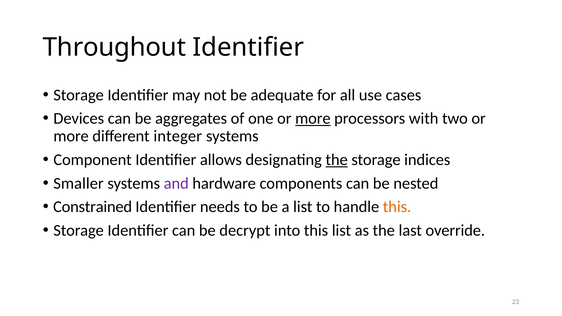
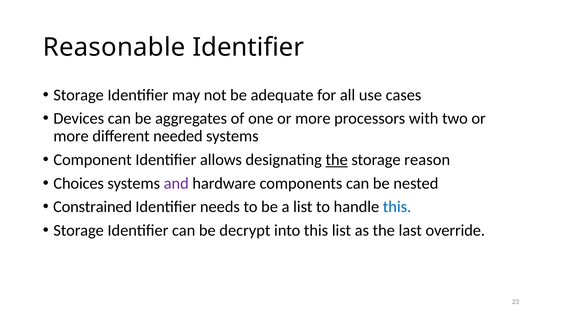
Throughout: Throughout -> Reasonable
more at (313, 119) underline: present -> none
integer: integer -> needed
indices: indices -> reason
Smaller: Smaller -> Choices
this at (397, 207) colour: orange -> blue
